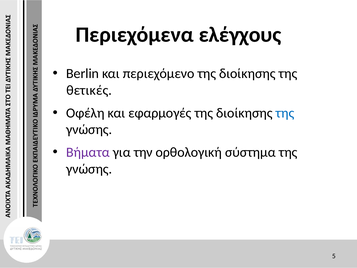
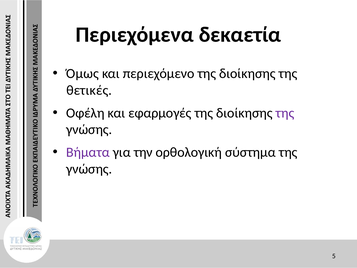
ελέγχους: ελέγχους -> δεκαετία
Berlin: Berlin -> Όμως
της at (285, 113) colour: blue -> purple
